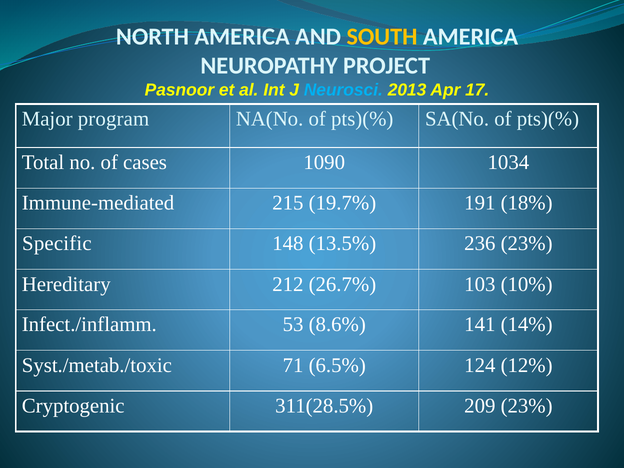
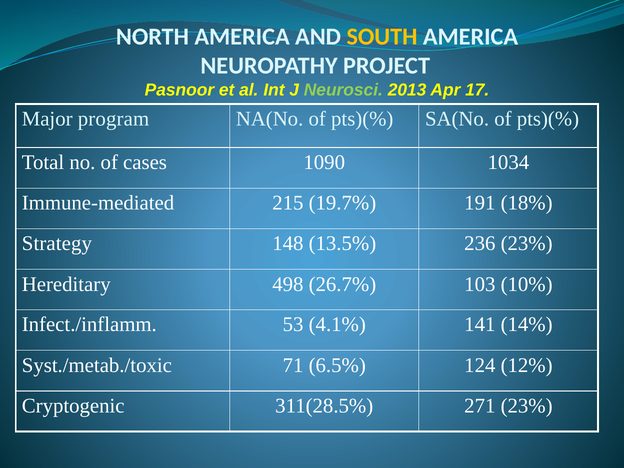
Neurosci colour: light blue -> light green
Specific: Specific -> Strategy
212: 212 -> 498
8.6%: 8.6% -> 4.1%
209: 209 -> 271
